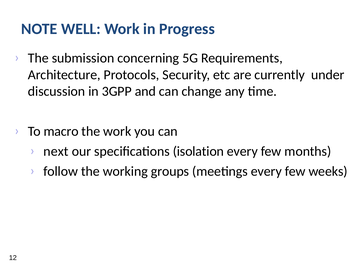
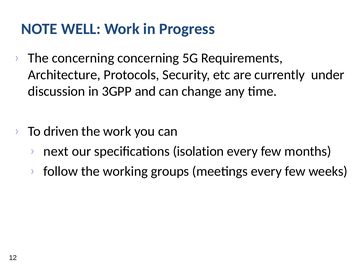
The submission: submission -> concerning
macro: macro -> driven
